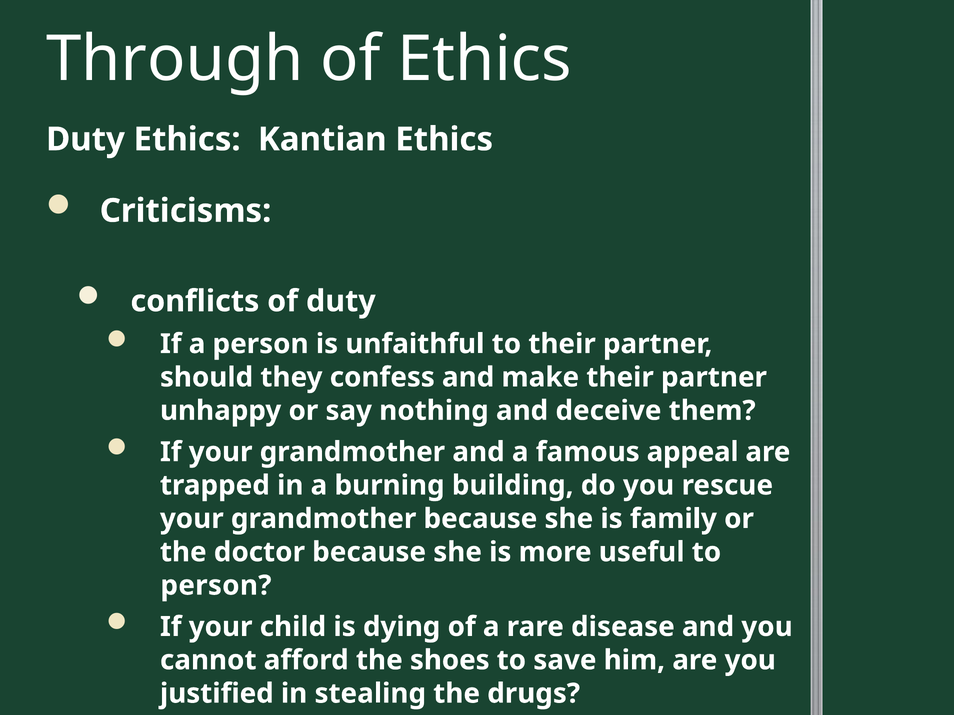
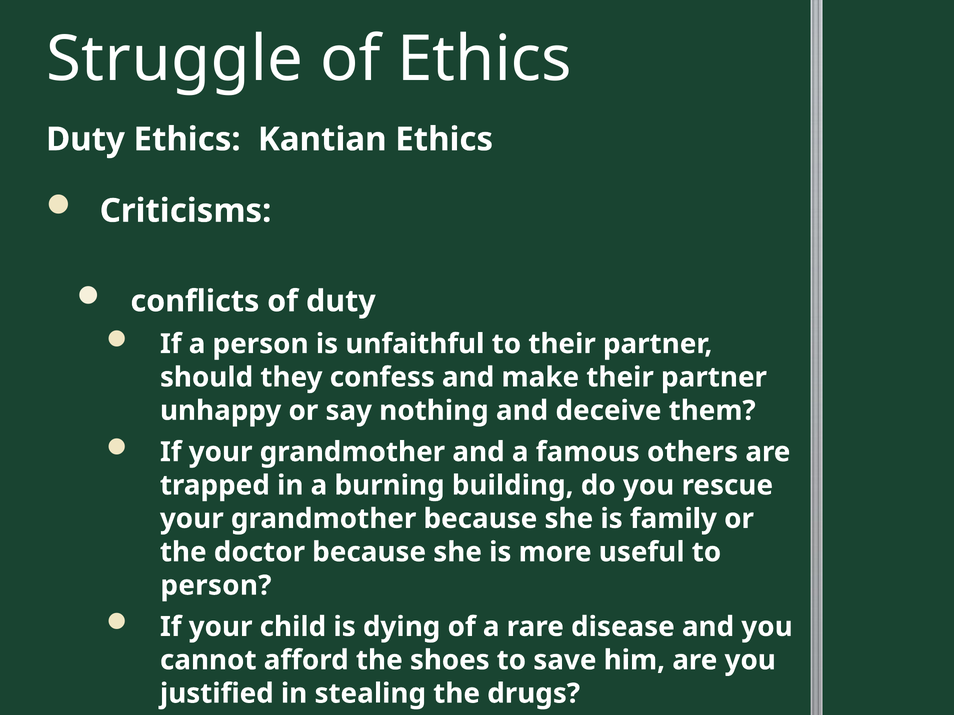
Through: Through -> Struggle
appeal: appeal -> others
